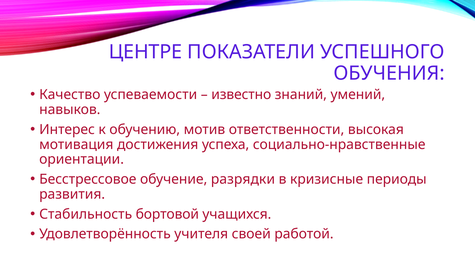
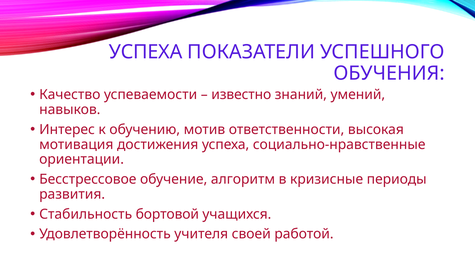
ЦЕНТРЕ at (145, 52): ЦЕНТРЕ -> УСПЕХА
разрядки: разрядки -> алгоритм
